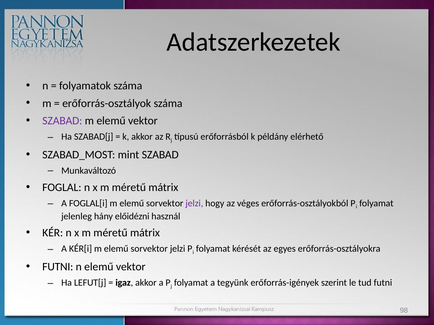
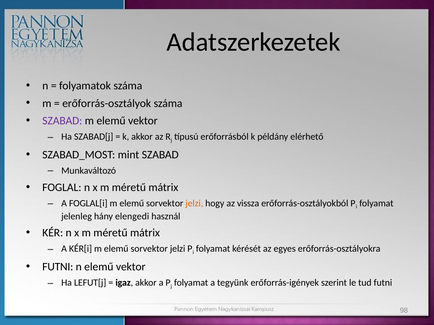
jelzi at (194, 203) colour: purple -> orange
véges: véges -> vissza
előidézni: előidézni -> elengedi
